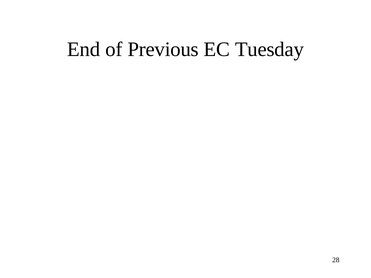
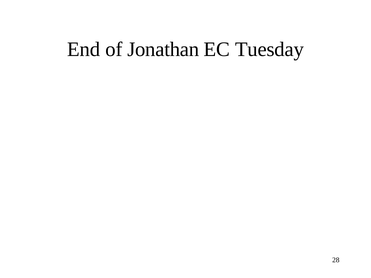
Previous: Previous -> Jonathan
